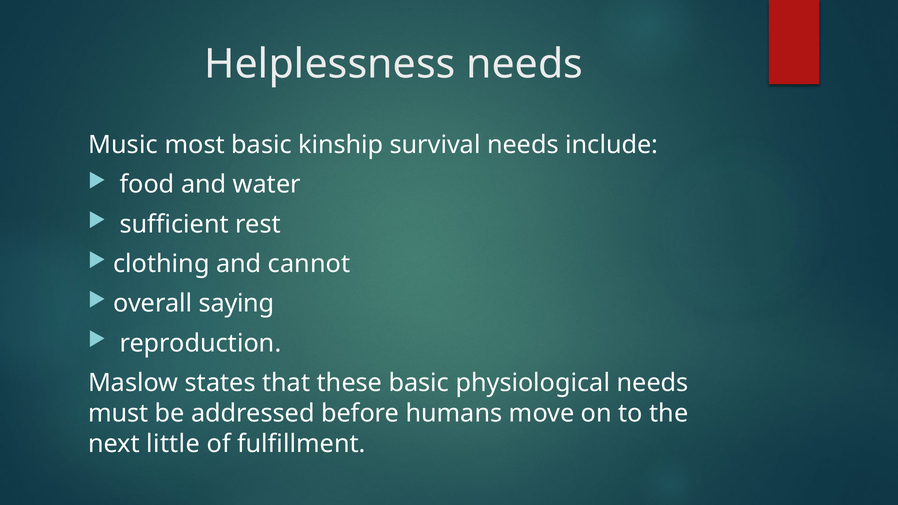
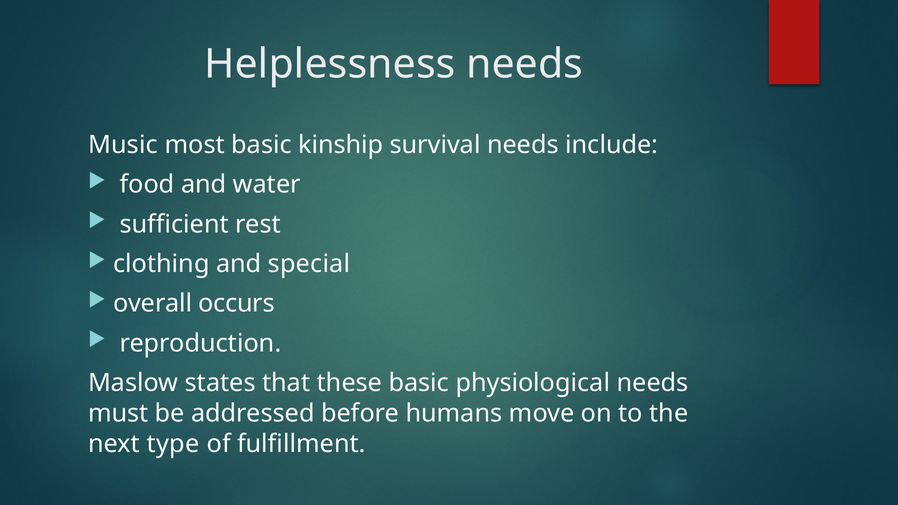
cannot: cannot -> special
saying: saying -> occurs
little: little -> type
